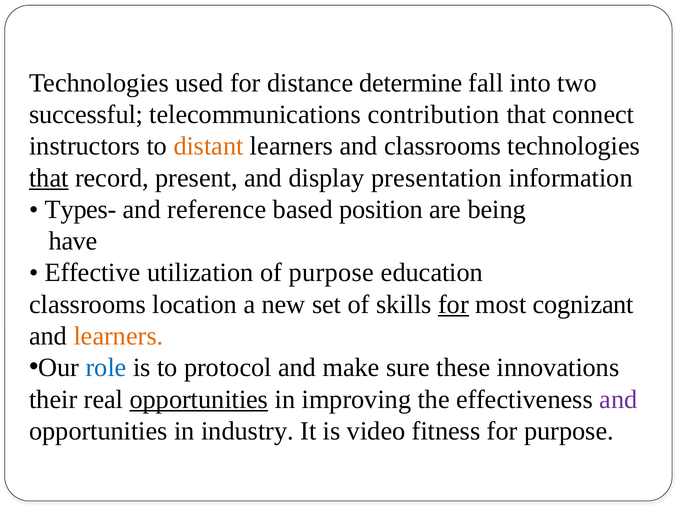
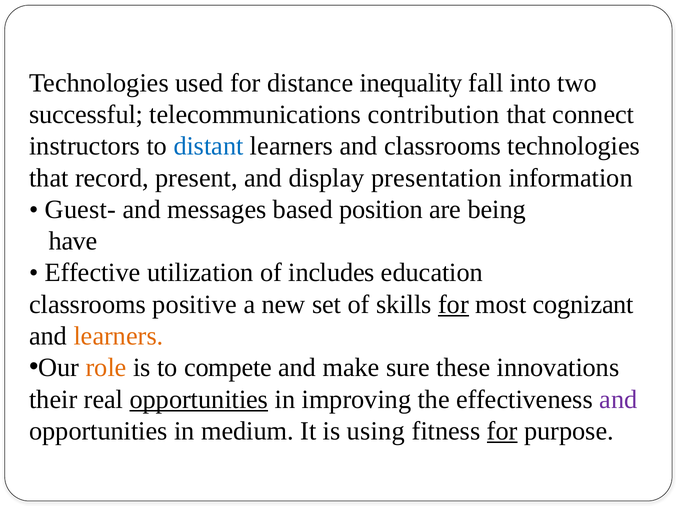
determine: determine -> inequality
distant colour: orange -> blue
that at (49, 178) underline: present -> none
Types-: Types- -> Guest-
reference: reference -> messages
of purpose: purpose -> includes
location: location -> positive
role colour: blue -> orange
protocol: protocol -> compete
industry: industry -> medium
video: video -> using
for at (502, 431) underline: none -> present
